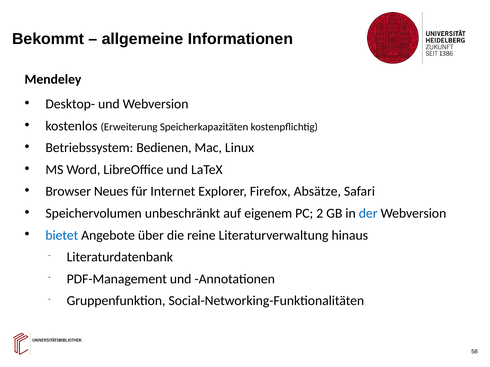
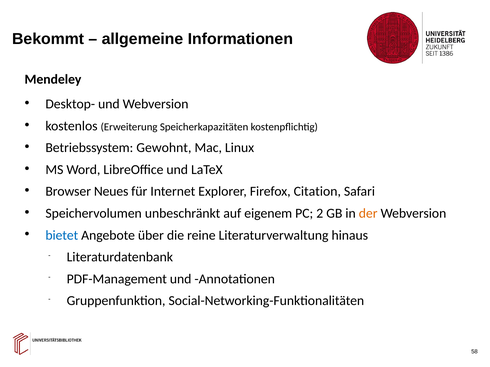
Bedienen: Bedienen -> Gewohnt
Absätze: Absätze -> Citation
der colour: blue -> orange
